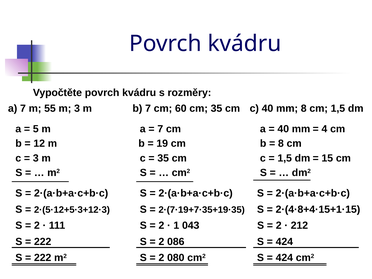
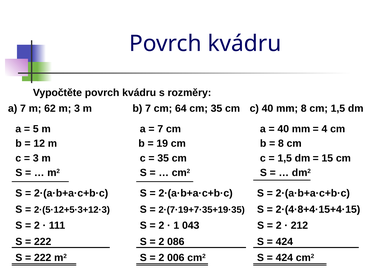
55: 55 -> 62
60: 60 -> 64
2·(4·8+4·15+1·15: 2·(4·8+4·15+1·15 -> 2·(4·8+4·15+4·15
080: 080 -> 006
